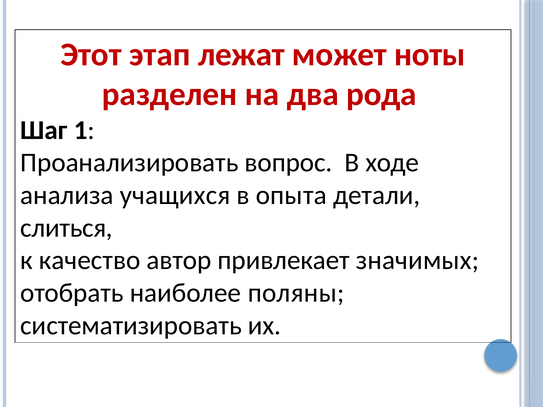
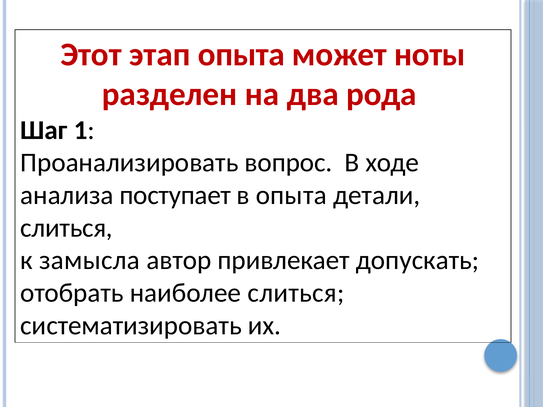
этап лежат: лежат -> опыта
учащихся: учащихся -> поступает
качество: качество -> замысла
значимых: значимых -> допускать
наиболее поляны: поляны -> слиться
